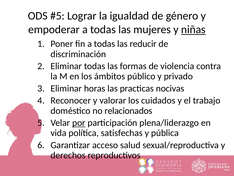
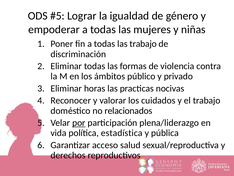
niñas underline: present -> none
las reducir: reducir -> trabajo
satisfechas: satisfechas -> estadística
